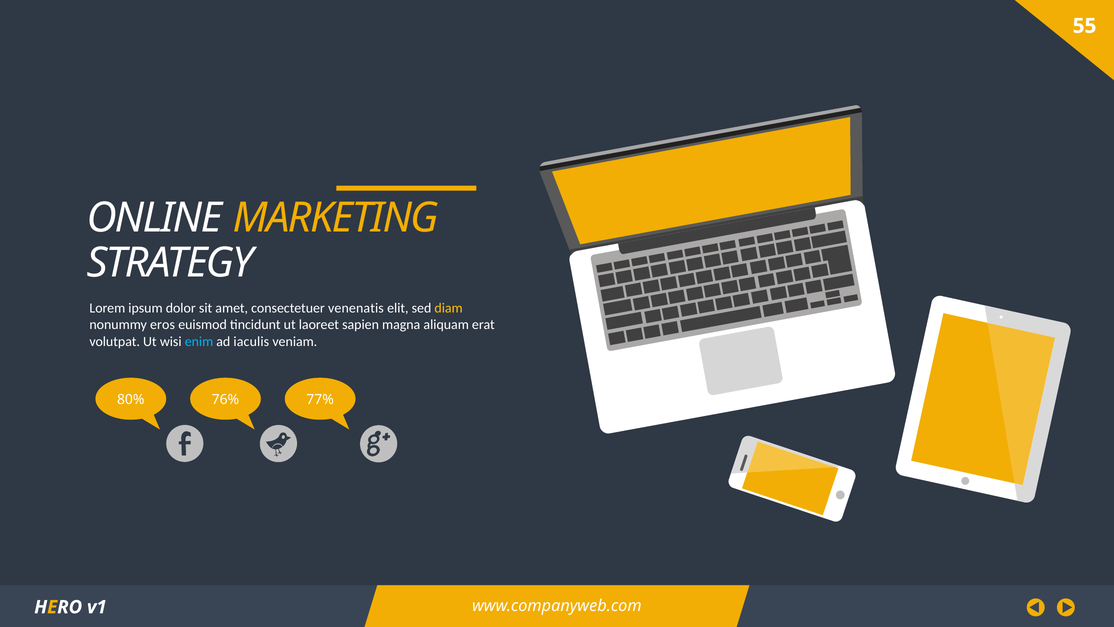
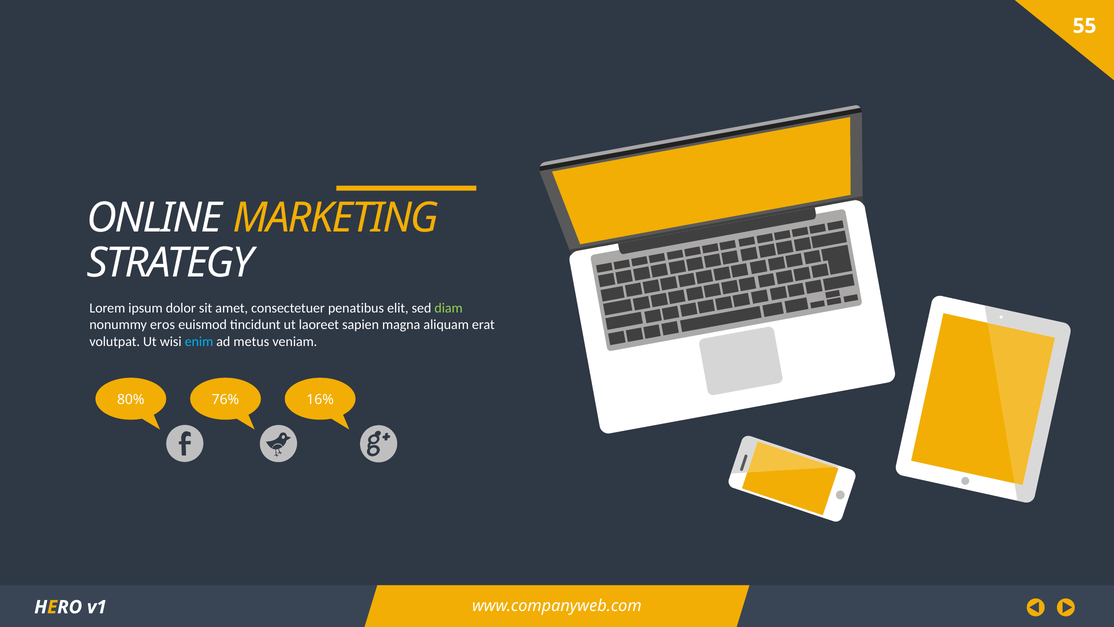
venenatis: venenatis -> penatibus
diam colour: yellow -> light green
iaculis: iaculis -> metus
77%: 77% -> 16%
